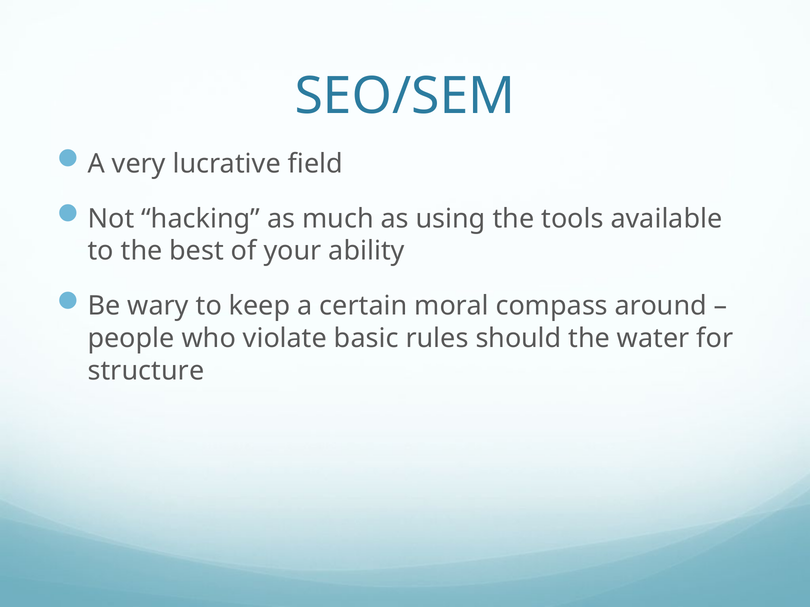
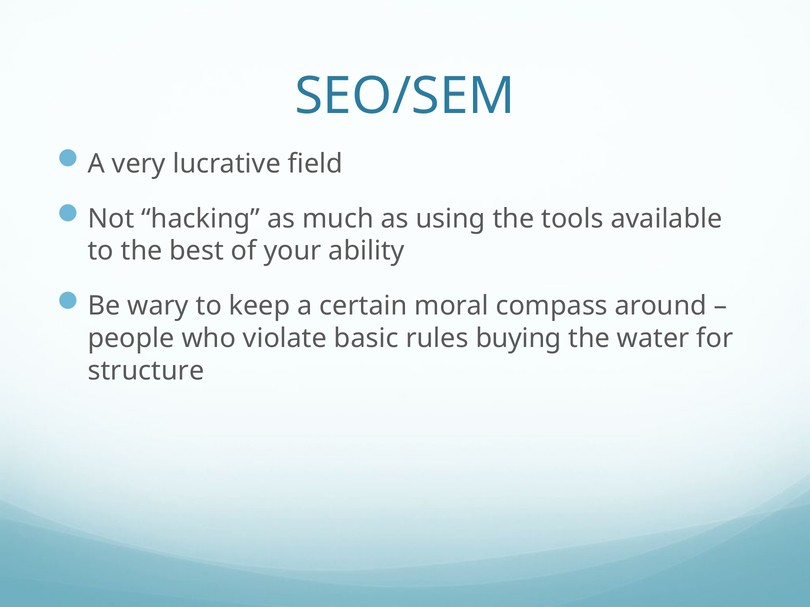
should: should -> buying
